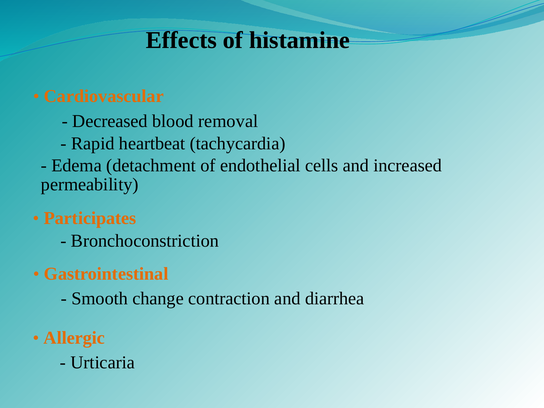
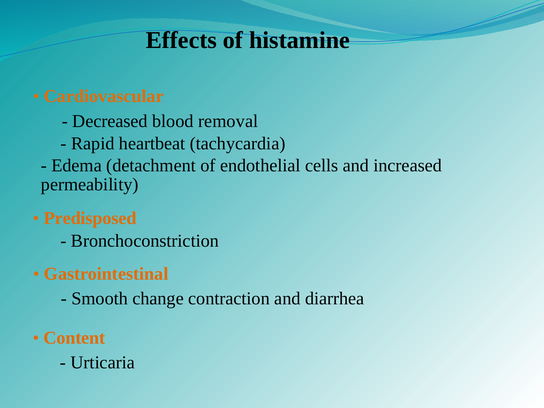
Participates: Participates -> Predisposed
Allergic: Allergic -> Content
